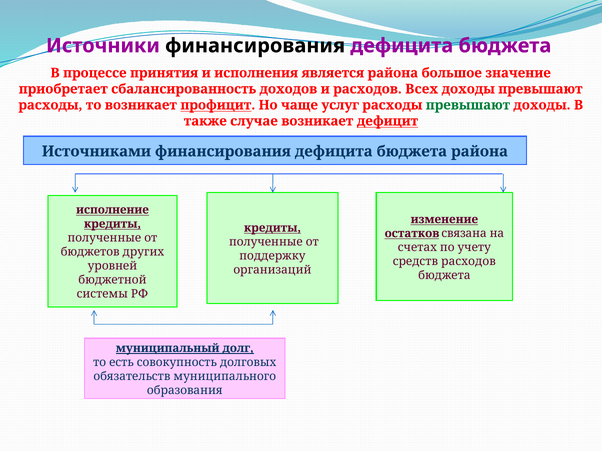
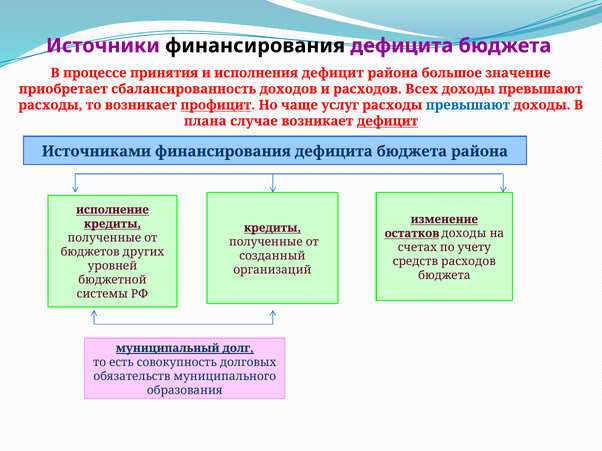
исполнения является: является -> дефицит
превышают at (468, 105) colour: green -> blue
также: также -> плана
остатков связана: связана -> доходы
поддержку: поддержку -> созданный
